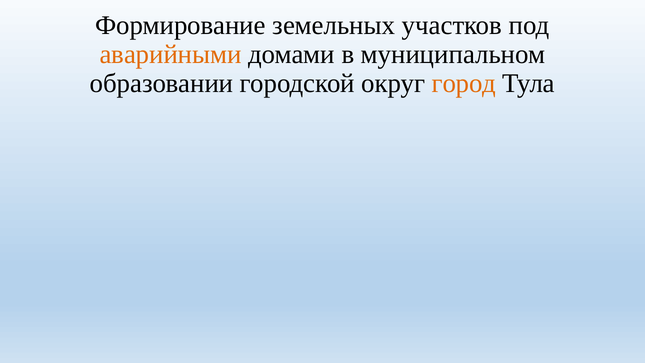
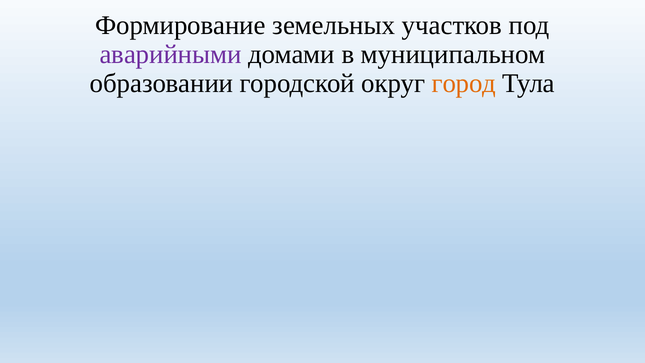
аварийными colour: orange -> purple
